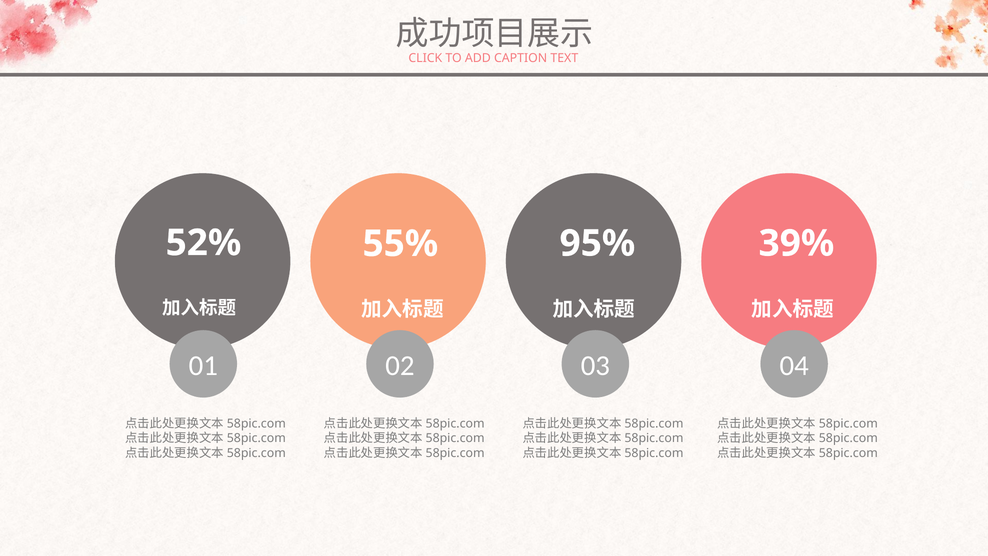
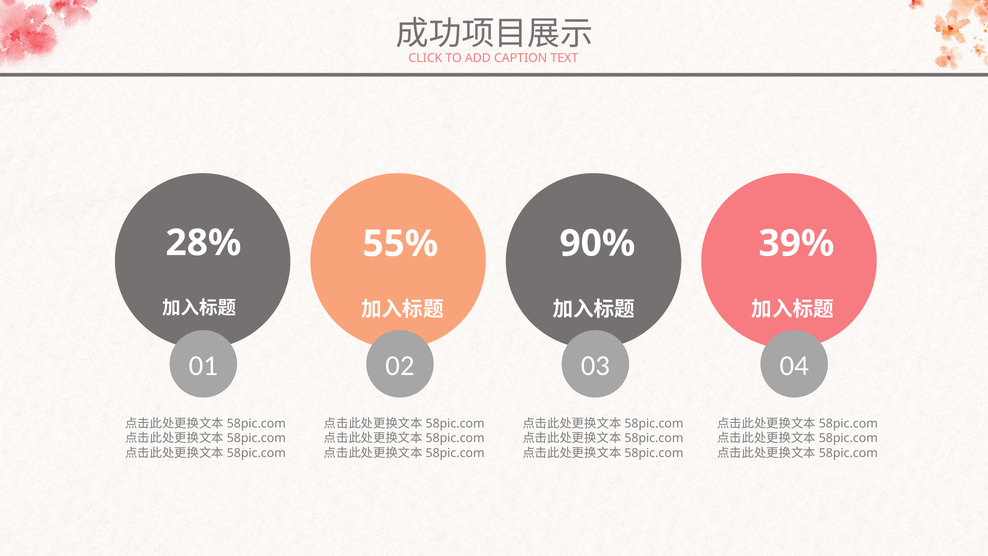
52%: 52% -> 28%
95%: 95% -> 90%
